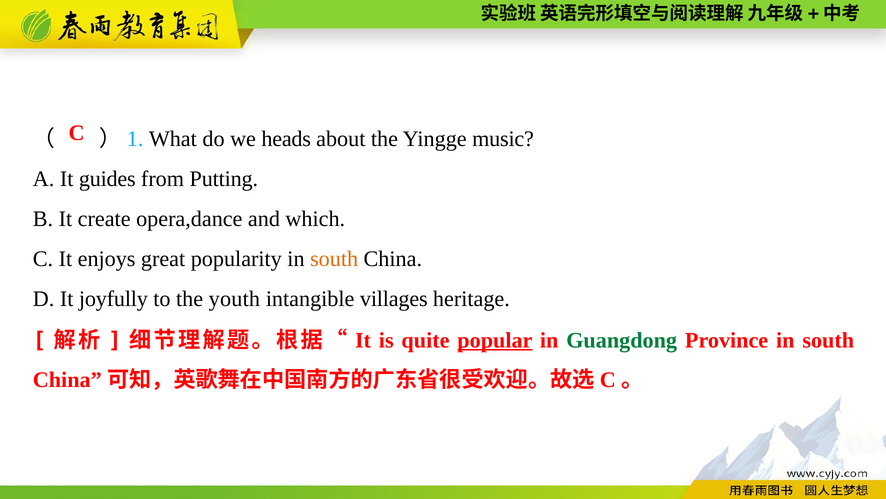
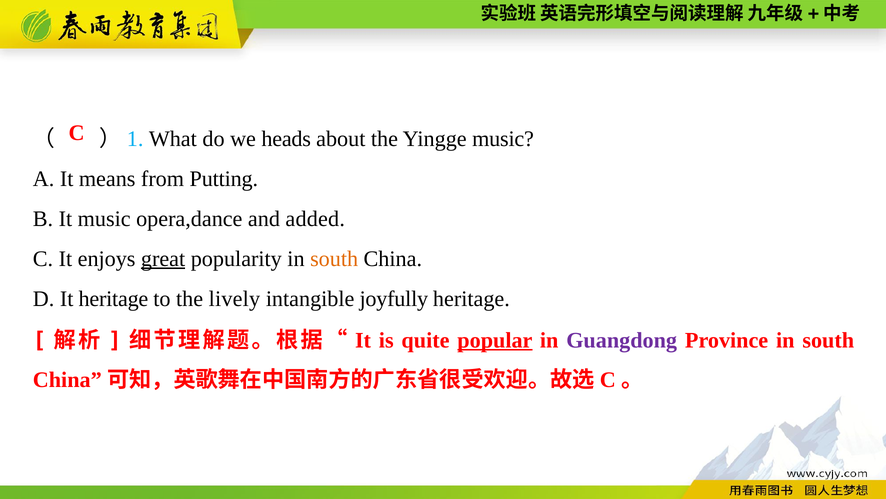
guides: guides -> means
It create: create -> music
which: which -> added
great underline: none -> present
It joyfully: joyfully -> heritage
youth: youth -> lively
villages: villages -> joyfully
Guangdong colour: green -> purple
